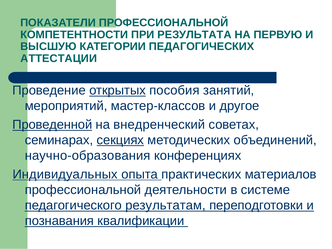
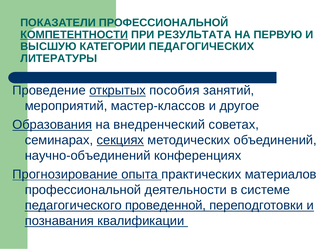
КОМПЕТЕНТНОСТИ underline: none -> present
АТТЕСТАЦИИ: АТТЕСТАЦИИ -> ЛИТЕРАТУРЫ
Проведенной: Проведенной -> Образования
научно-образования: научно-образования -> научно-объединений
Индивидуальных: Индивидуальных -> Прогнозирование
результатам: результатам -> проведенной
